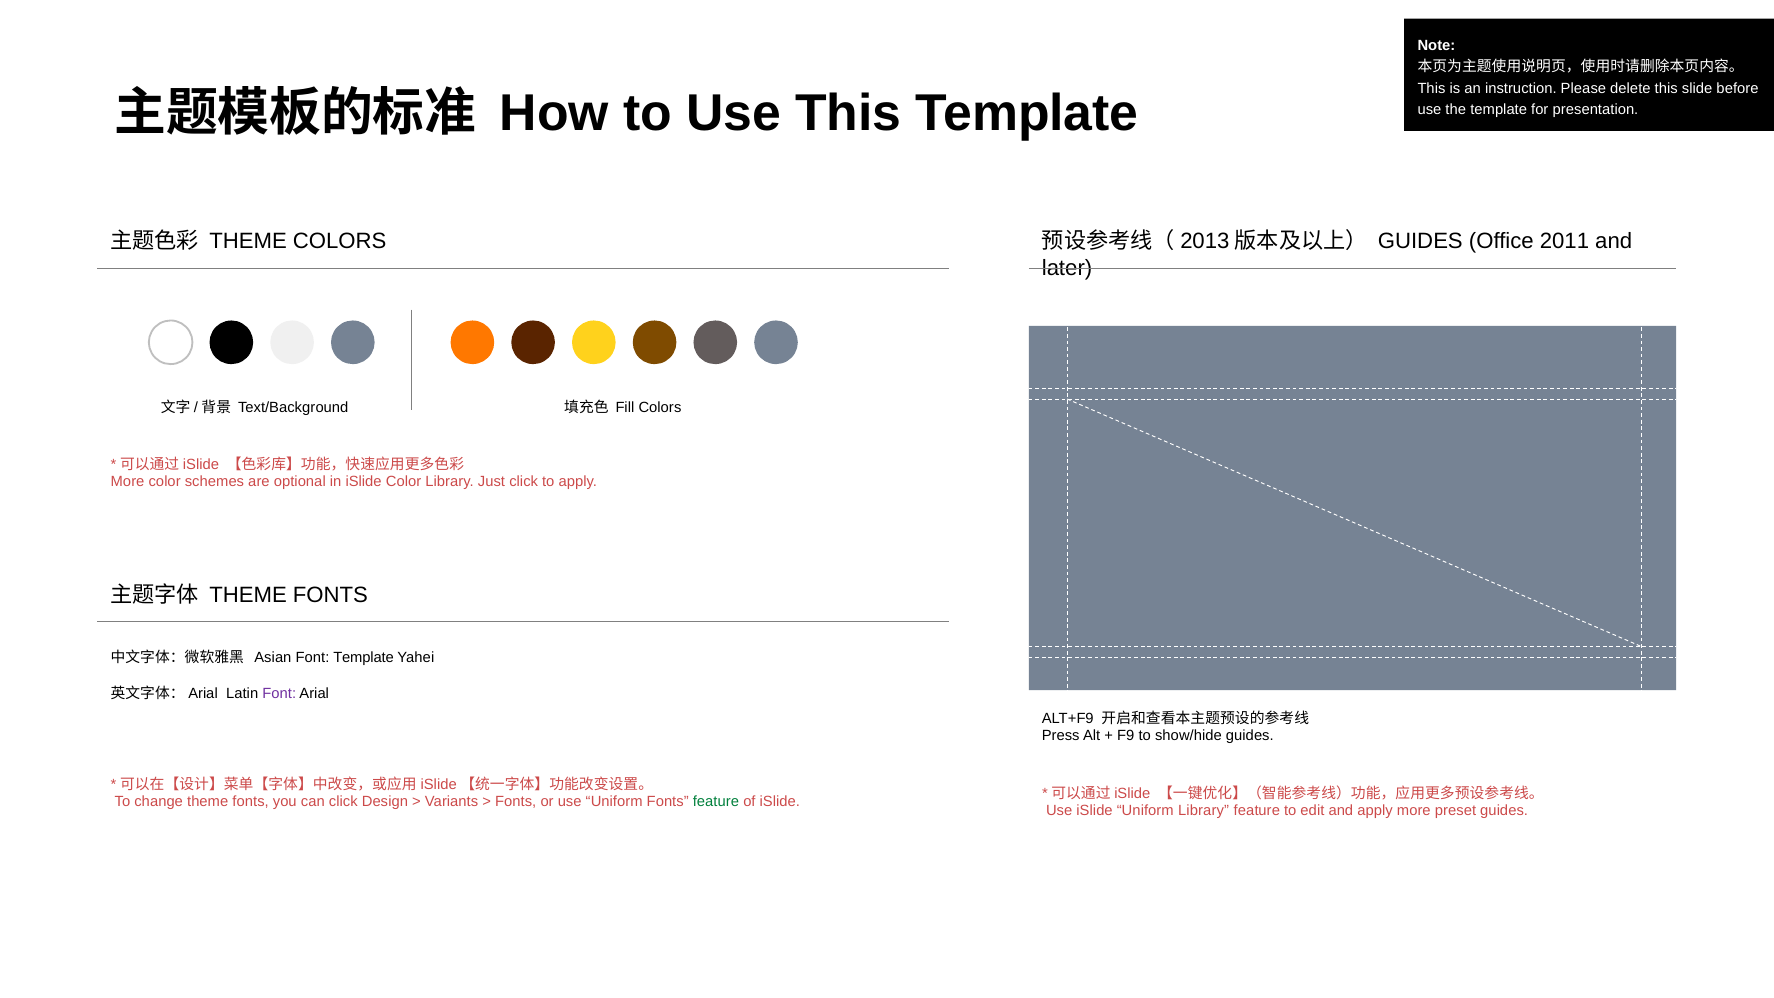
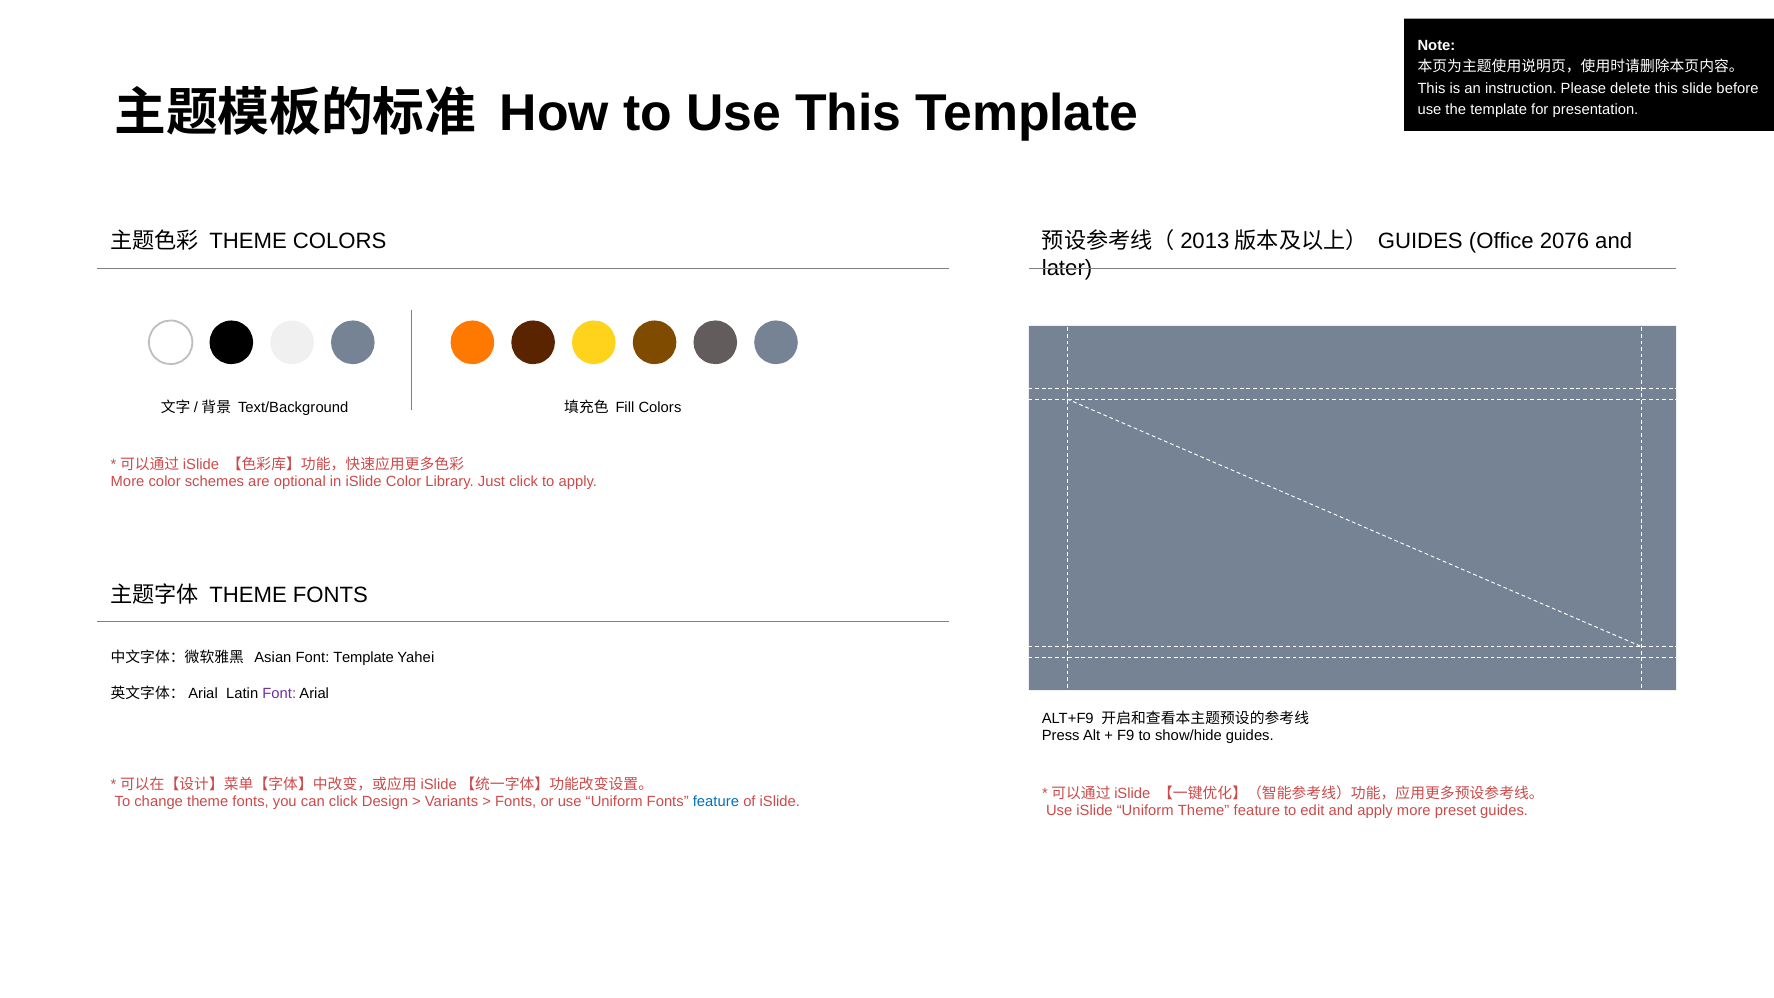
2011: 2011 -> 2076
feature at (716, 802) colour: green -> blue
Uniform Library: Library -> Theme
